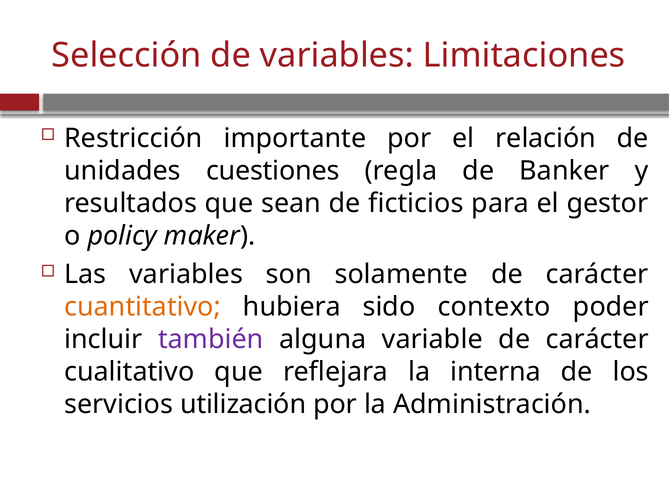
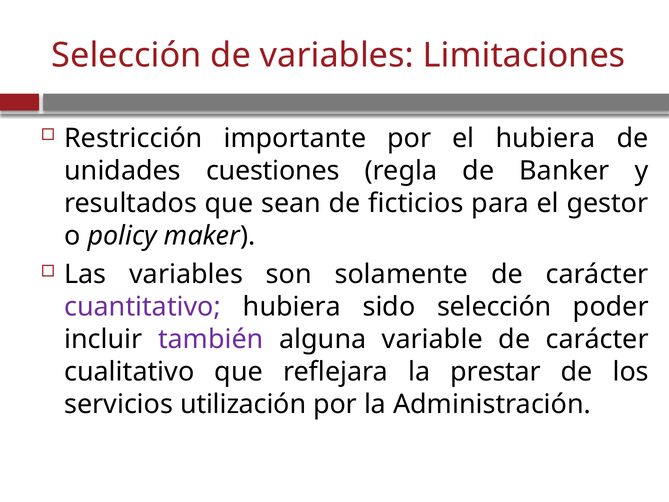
el relación: relación -> hubiera
cuantitativo colour: orange -> purple
sido contexto: contexto -> selección
interna: interna -> prestar
